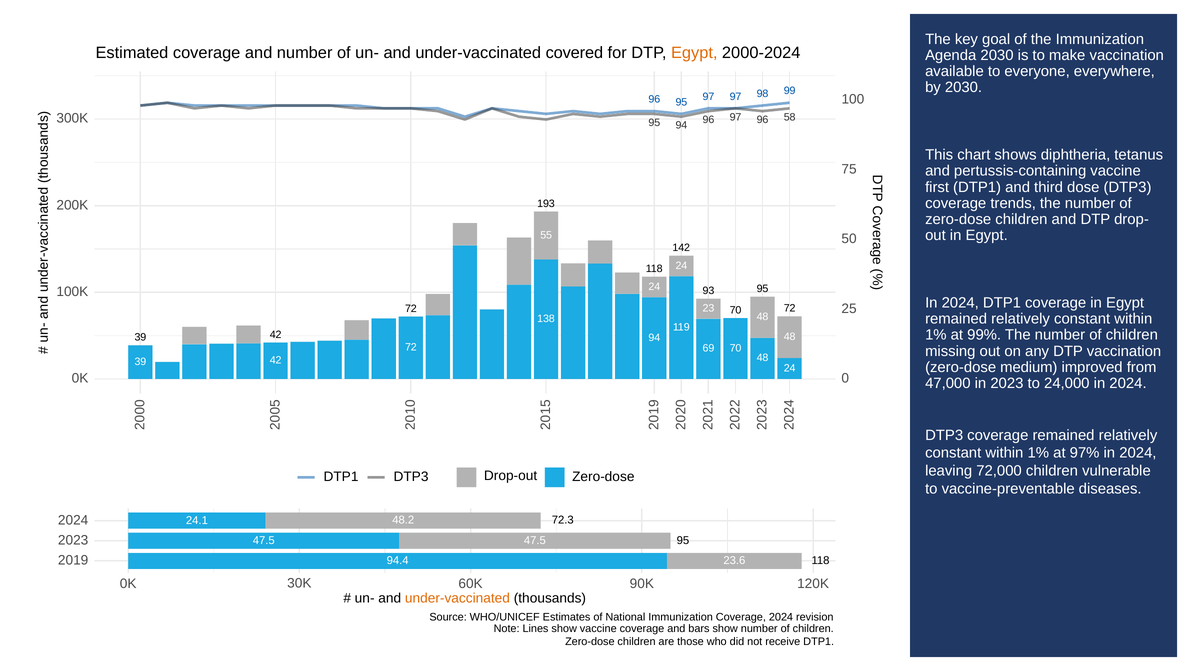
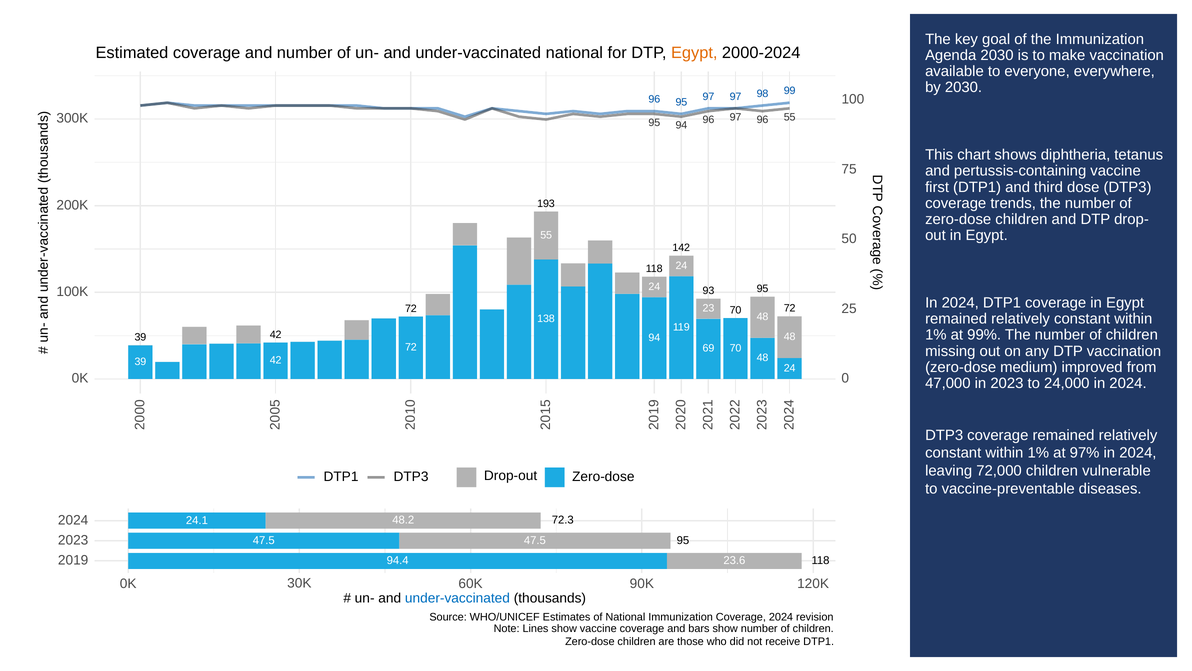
under-vaccinated covered: covered -> national
96 58: 58 -> 55
under-vaccinated at (457, 598) colour: orange -> blue
